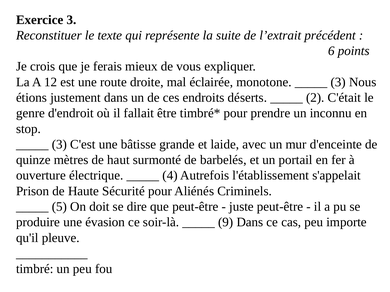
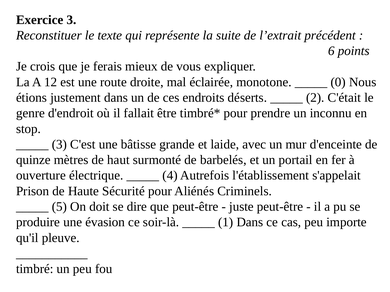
3 at (338, 82): 3 -> 0
9: 9 -> 1
